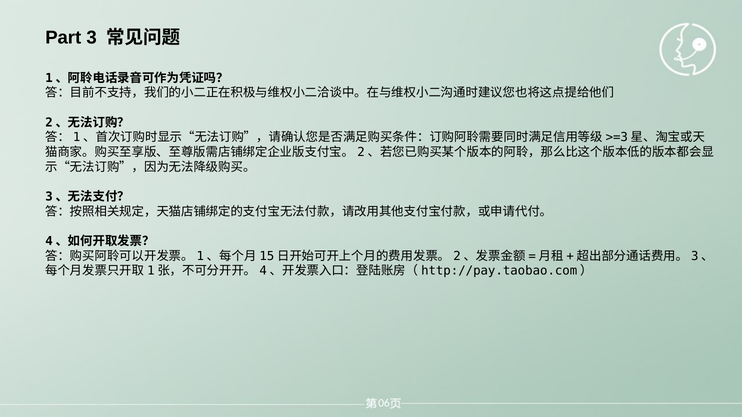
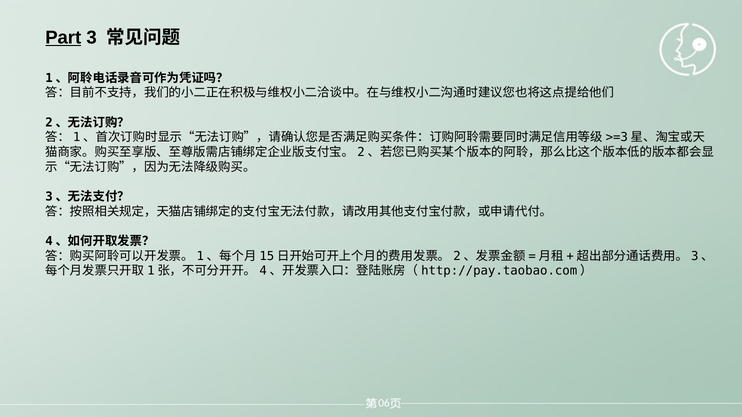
Part underline: none -> present
